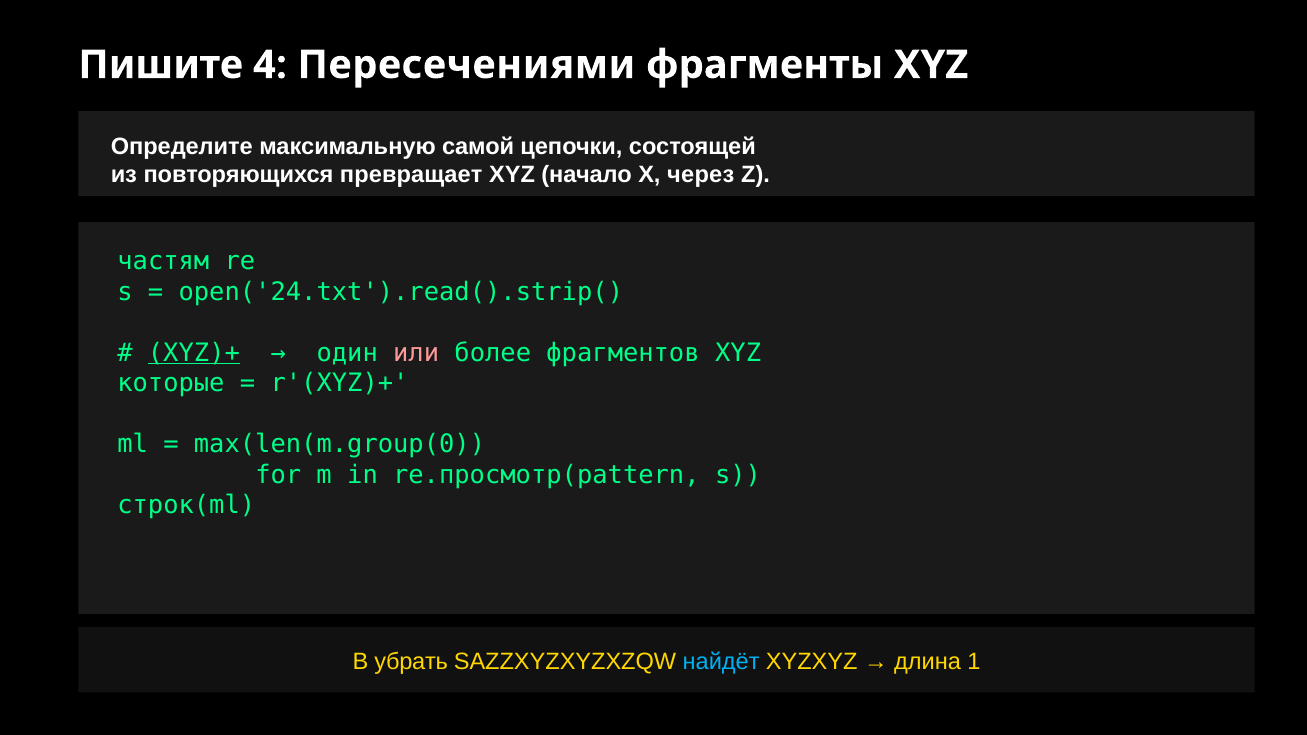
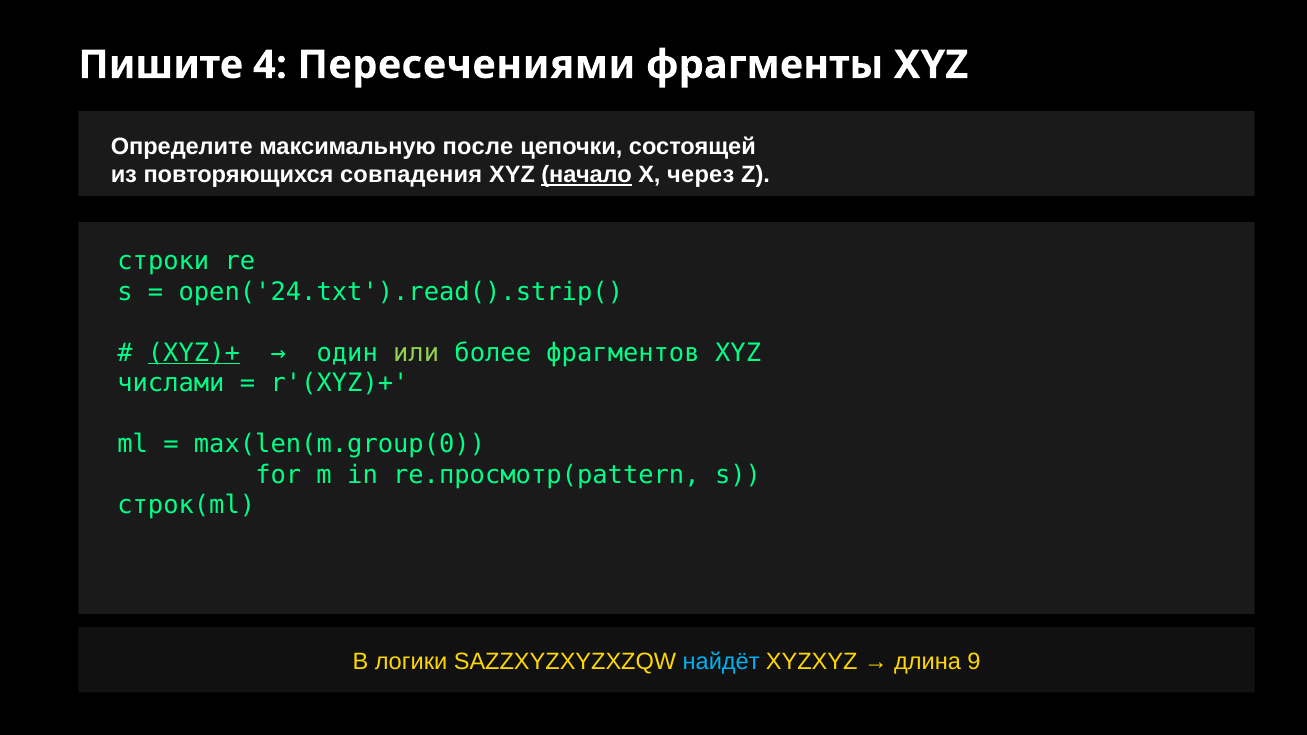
самой: самой -> после
превращает: превращает -> совпадения
начало underline: none -> present
частям: частям -> строки
или colour: pink -> light green
которые: которые -> числами
убрать: убрать -> логики
1: 1 -> 9
